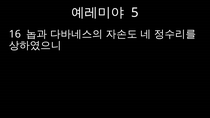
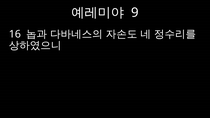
5: 5 -> 9
